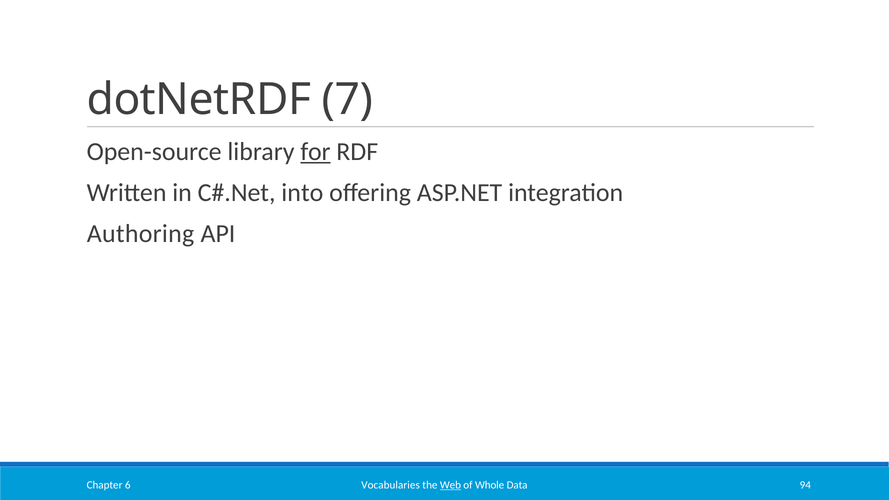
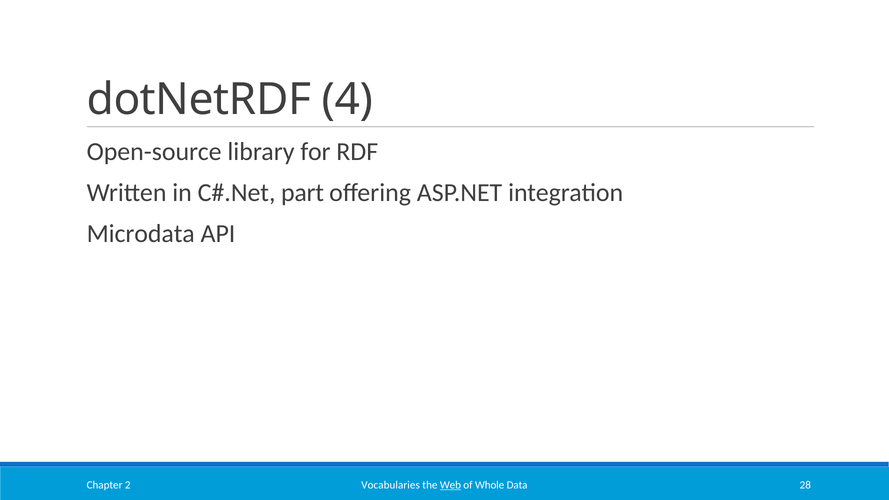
7: 7 -> 4
for underline: present -> none
into: into -> part
Authoring: Authoring -> Microdata
94: 94 -> 28
6: 6 -> 2
